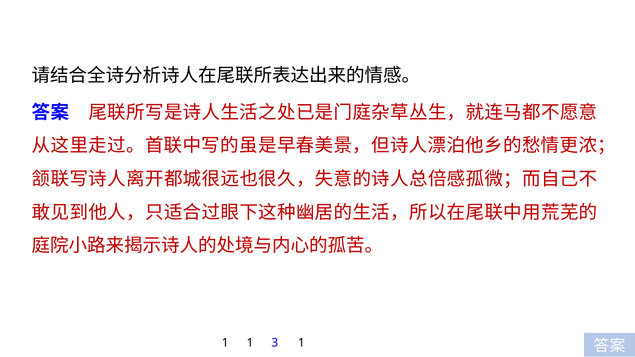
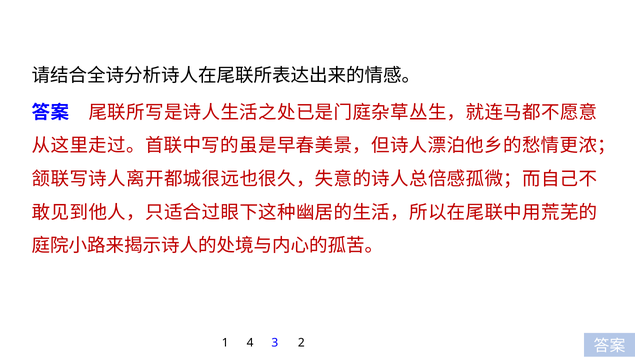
1 1: 1 -> 4
3 1: 1 -> 2
